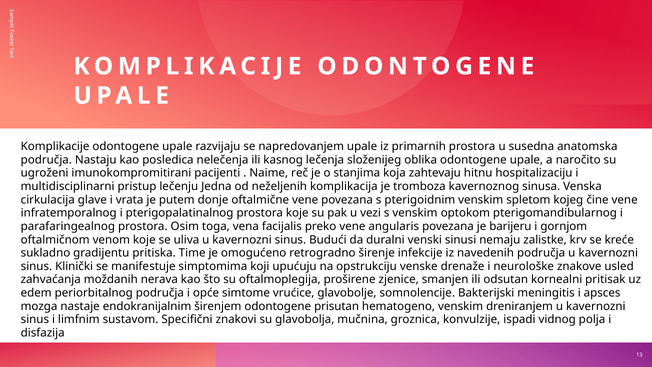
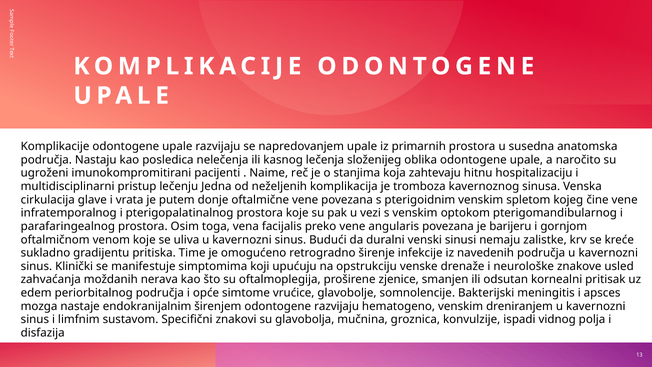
odontogene prisutan: prisutan -> razvijaju
